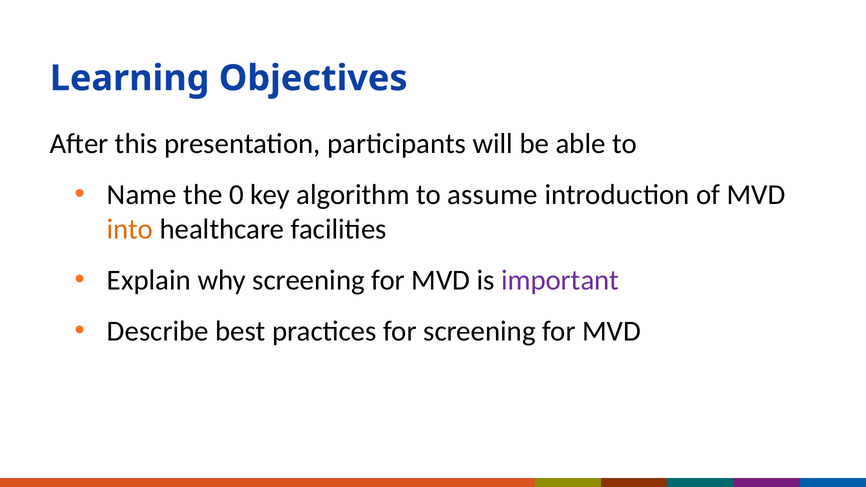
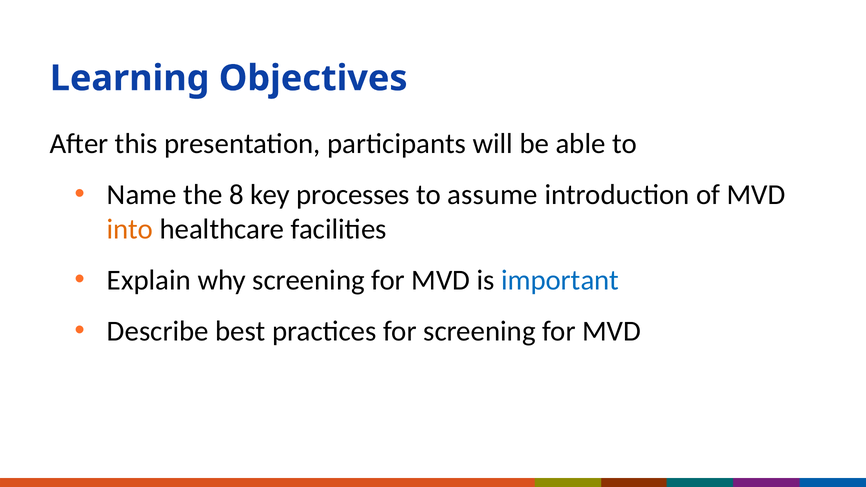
0: 0 -> 8
algorithm: algorithm -> processes
important colour: purple -> blue
